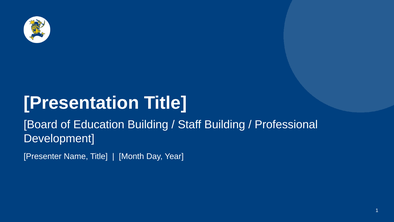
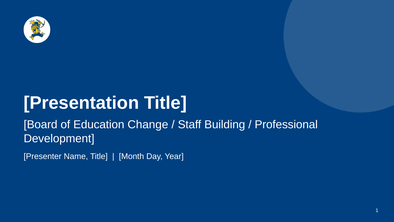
Education Building: Building -> Change
